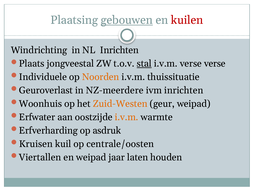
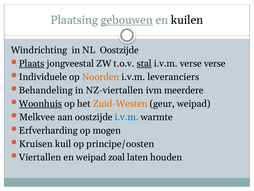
kuilen colour: red -> black
NL Inrichten: Inrichten -> Oostzijde
Plaats underline: none -> present
thuissituatie: thuissituatie -> leveranciers
Geuroverlast: Geuroverlast -> Behandeling
NZ-meerdere: NZ-meerdere -> NZ-viertallen
ivm inrichten: inrichten -> meerdere
Woonhuis underline: none -> present
Erfwater: Erfwater -> Melkvee
i.v.m at (127, 117) colour: orange -> blue
asdruk: asdruk -> mogen
centrale/oosten: centrale/oosten -> principe/oosten
jaar: jaar -> zoal
